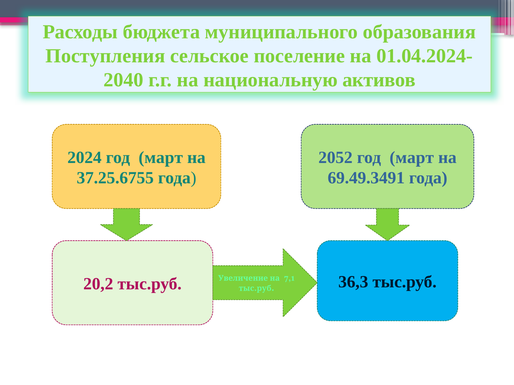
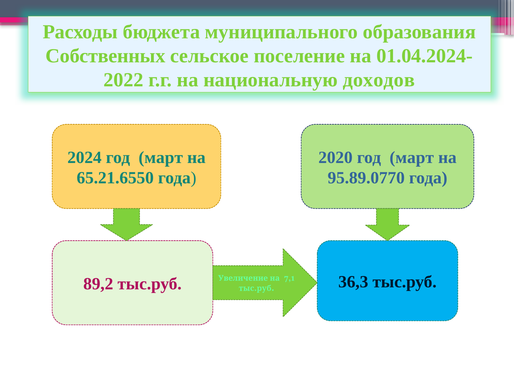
Поступления: Поступления -> Собственных
2040: 2040 -> 2022
активов: активов -> доходов
2052: 2052 -> 2020
37.25.6755: 37.25.6755 -> 65.21.6550
69.49.3491: 69.49.3491 -> 95.89.0770
20,2: 20,2 -> 89,2
